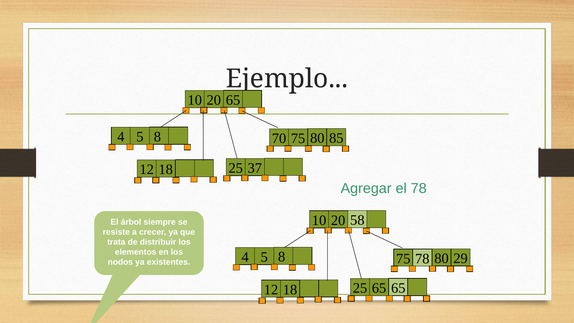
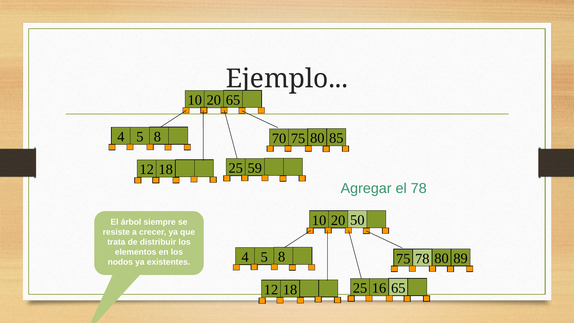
37: 37 -> 59
58: 58 -> 50
29: 29 -> 89
25 65: 65 -> 16
